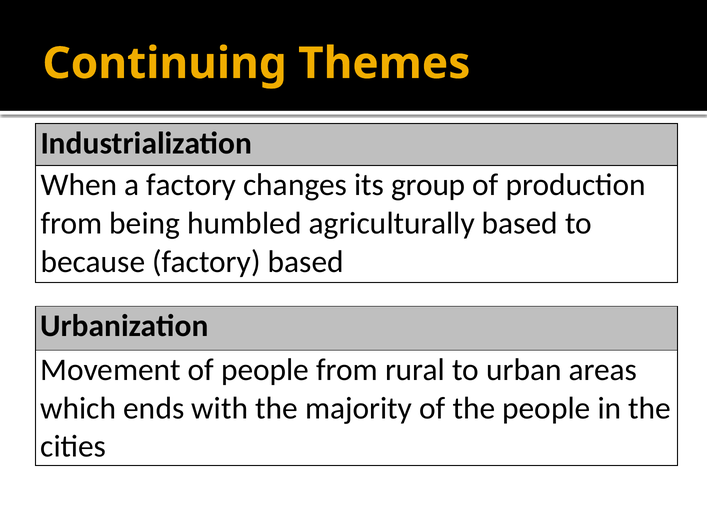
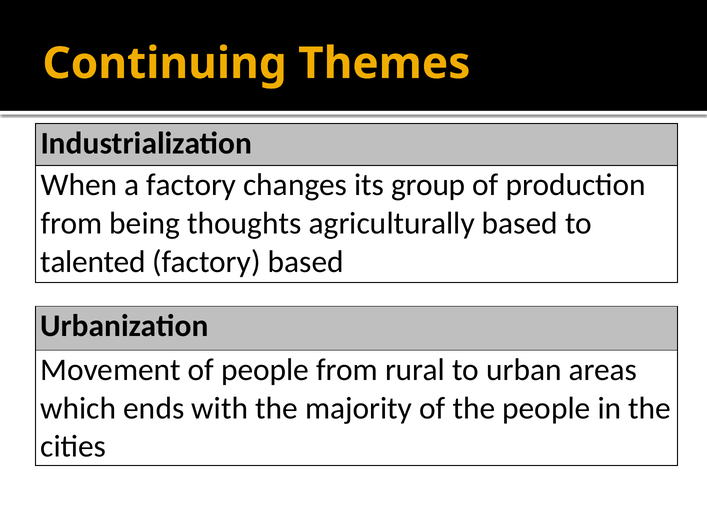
humbled: humbled -> thoughts
because: because -> talented
